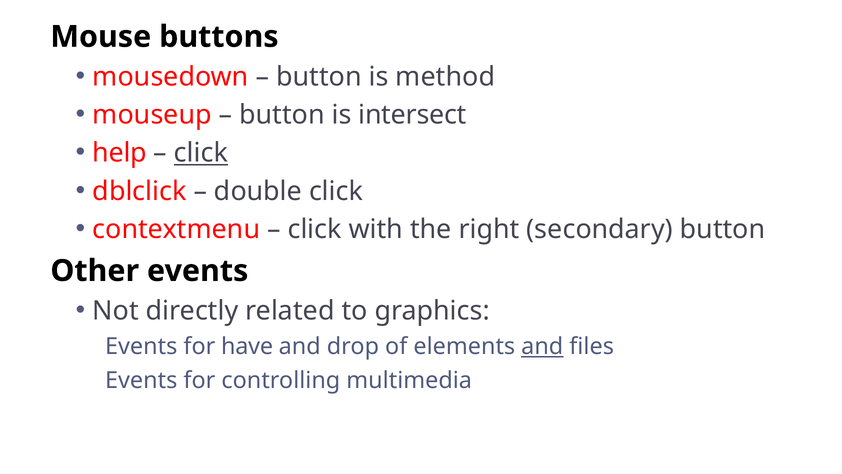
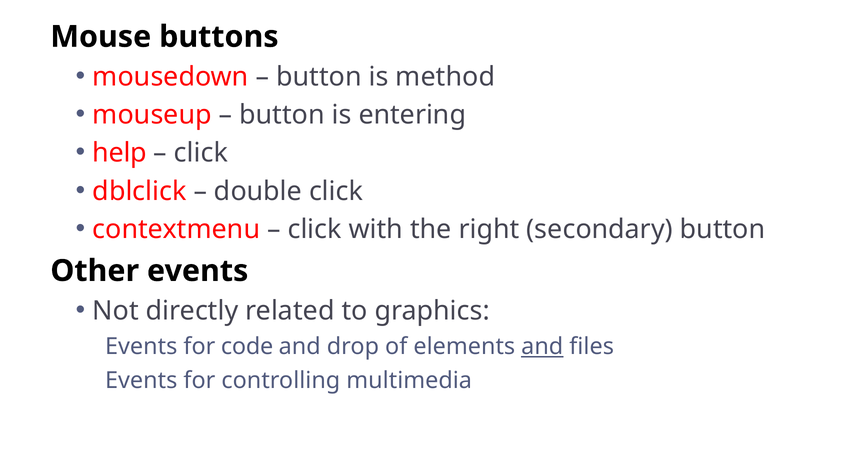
intersect: intersect -> entering
click at (201, 153) underline: present -> none
have: have -> code
